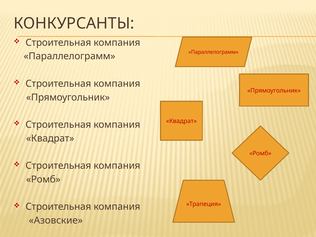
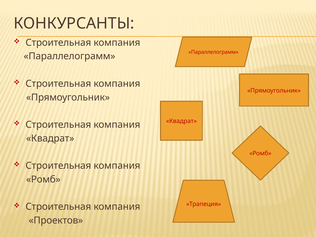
Азовские: Азовские -> Проектов
